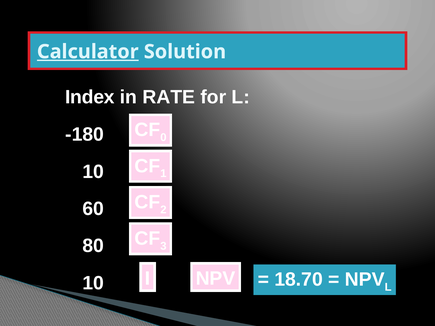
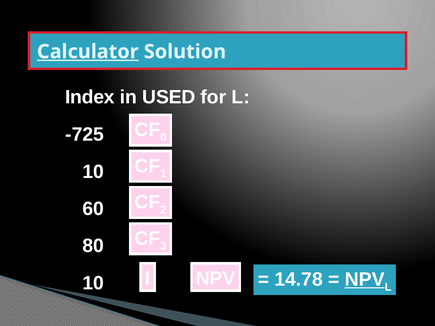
RATE: RATE -> USED
-180: -180 -> -725
18.70: 18.70 -> 14.78
NPV at (365, 280) underline: none -> present
